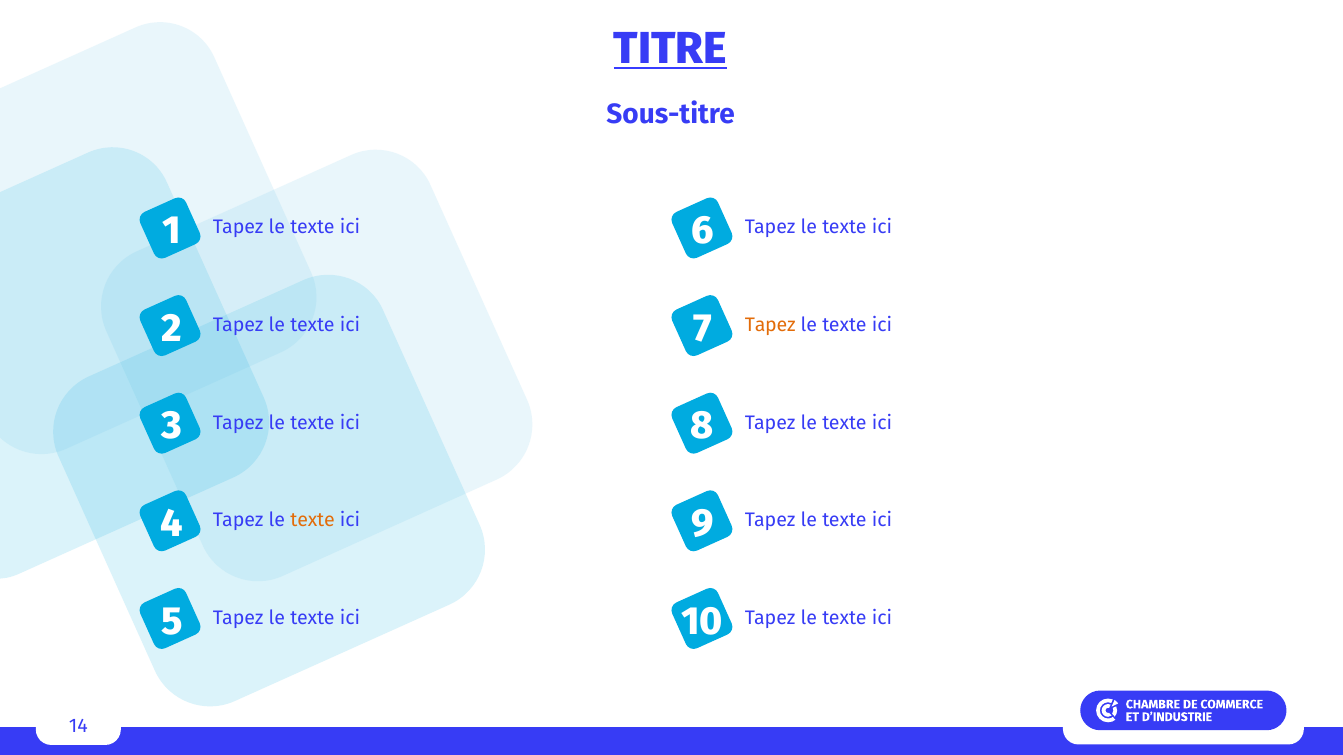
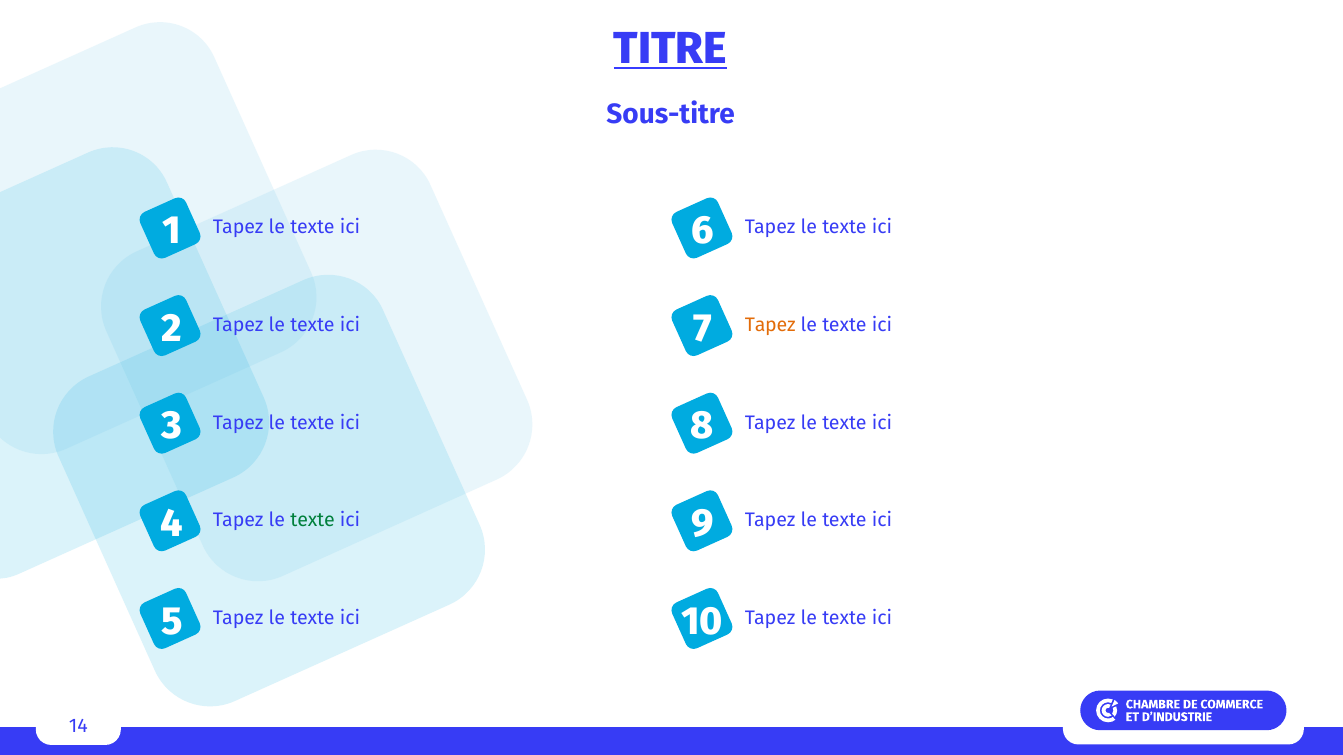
texte at (313, 521) colour: orange -> green
